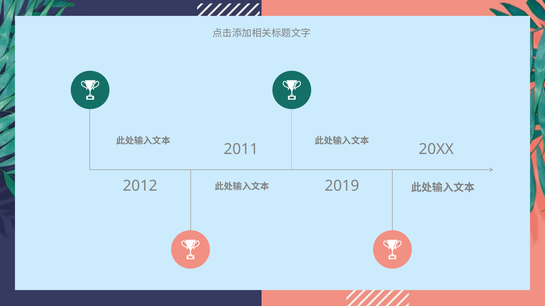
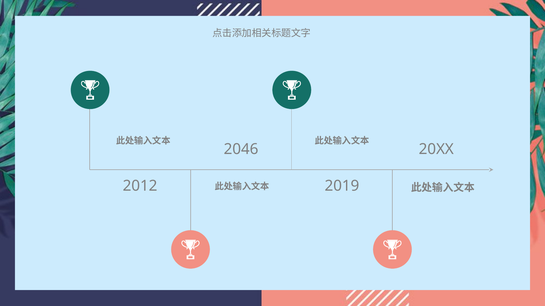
2011: 2011 -> 2046
